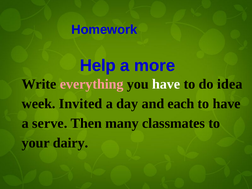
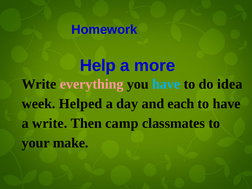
have at (166, 84) colour: white -> light blue
Invited: Invited -> Helped
a serve: serve -> write
many: many -> camp
dairy: dairy -> make
